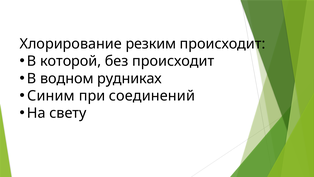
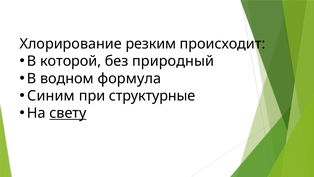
без происходит: происходит -> природный
рудниках: рудниках -> формула
соединений: соединений -> структурные
свету underline: none -> present
